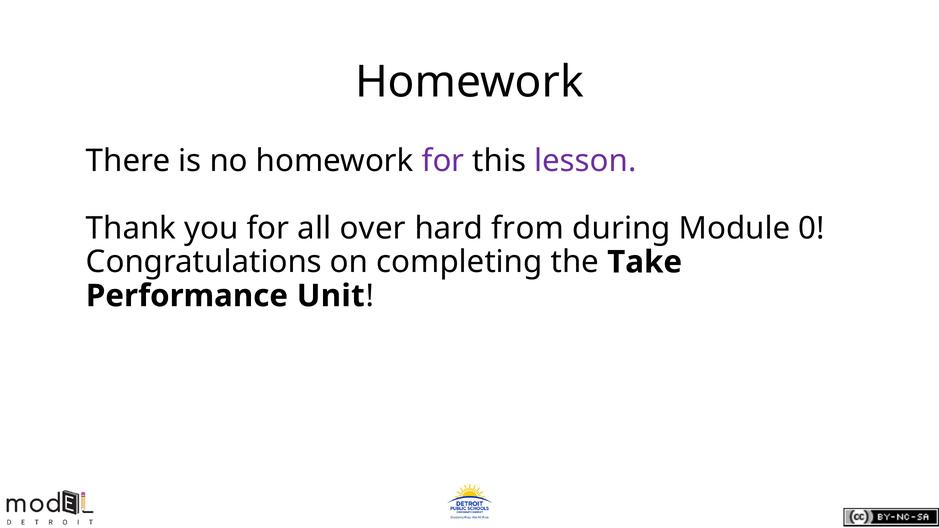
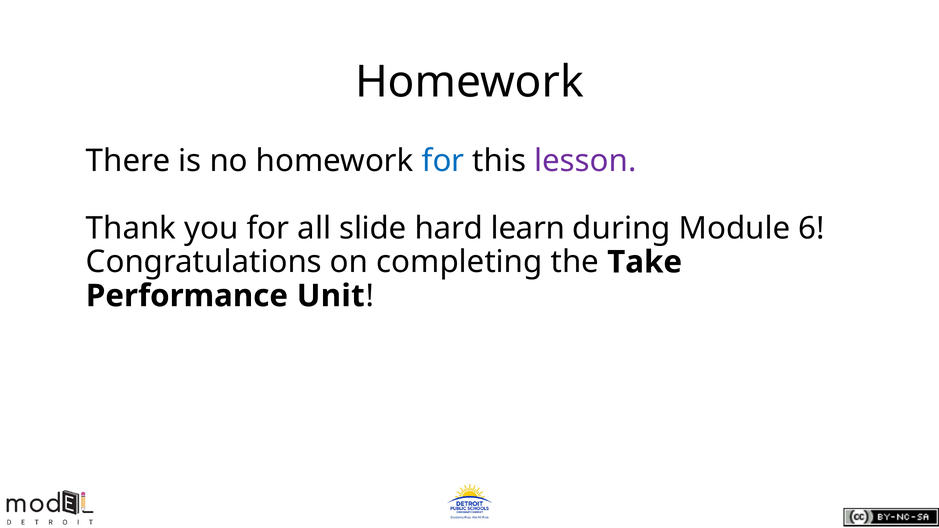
for at (443, 161) colour: purple -> blue
over: over -> slide
from: from -> learn
0: 0 -> 6
